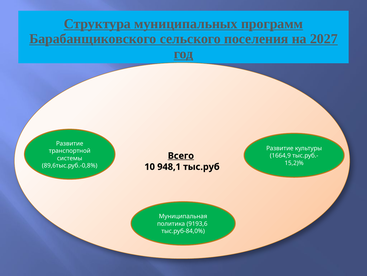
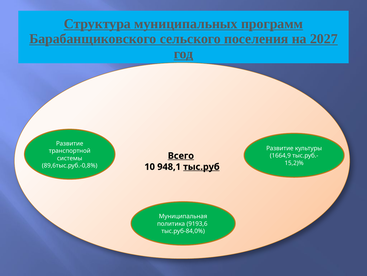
тыс.руб underline: none -> present
